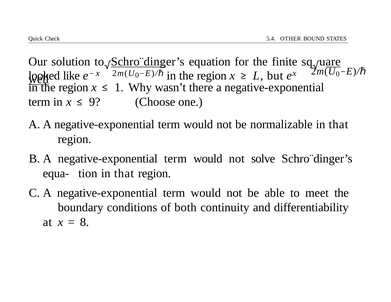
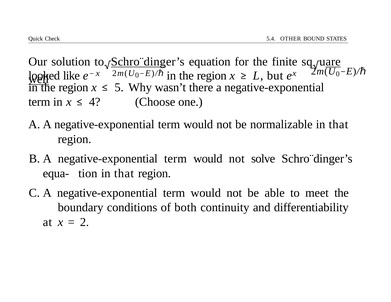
1: 1 -> 5
9: 9 -> 4
8: 8 -> 2
